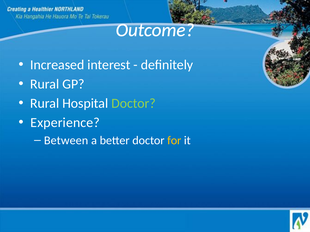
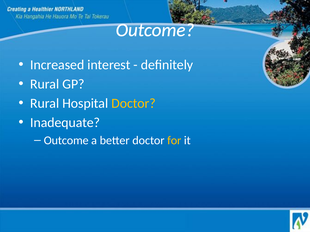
Doctor at (134, 104) colour: light green -> yellow
Experience: Experience -> Inadequate
Between at (66, 141): Between -> Outcome
